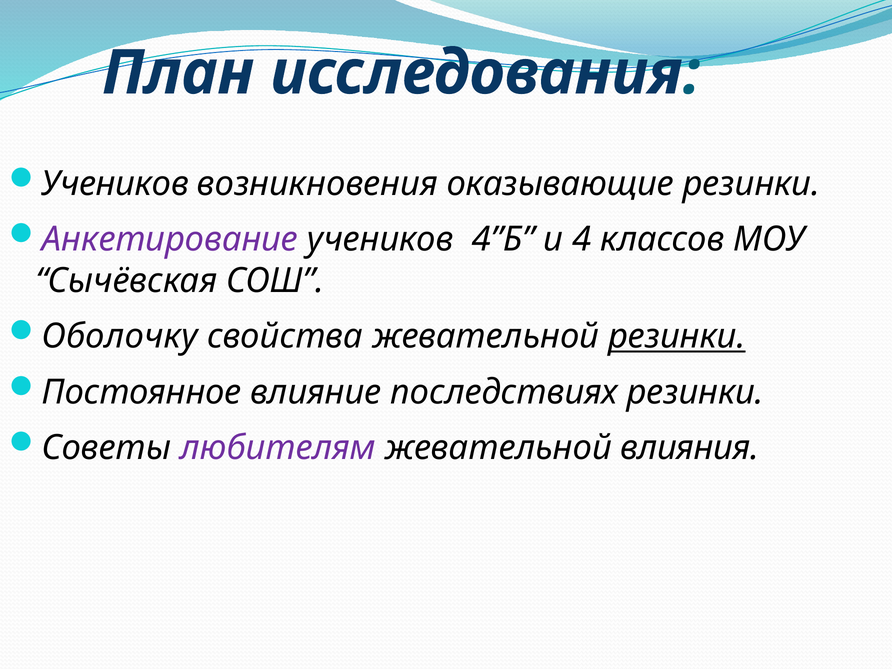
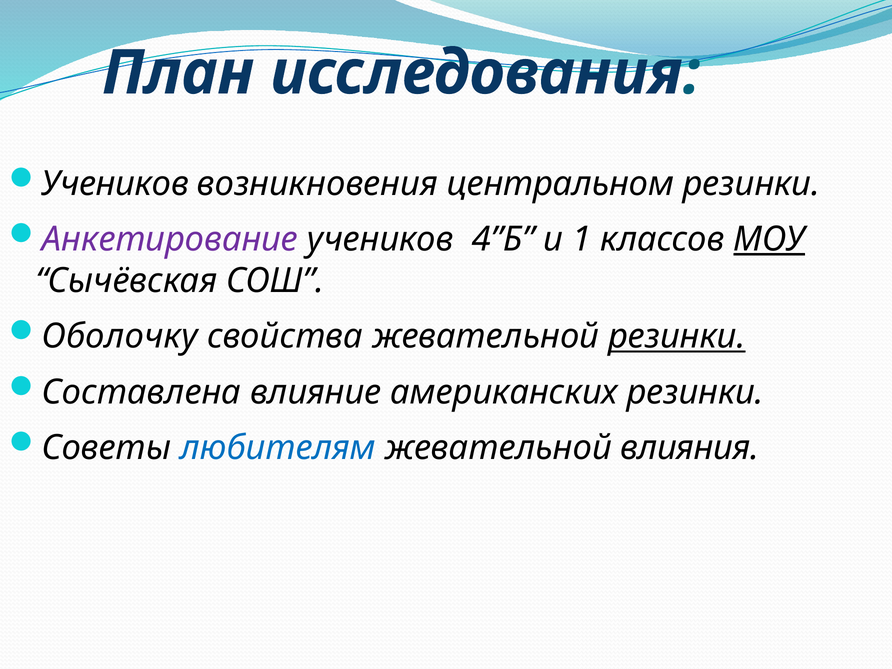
оказывающие: оказывающие -> центральном
4: 4 -> 1
МОУ underline: none -> present
Постоянное: Постоянное -> Составлена
последствиях: последствиях -> американских
любителям colour: purple -> blue
